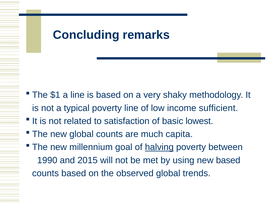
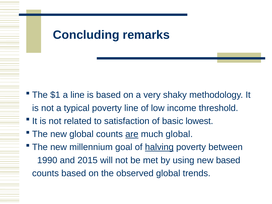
sufficient: sufficient -> threshold
are underline: none -> present
much capita: capita -> global
